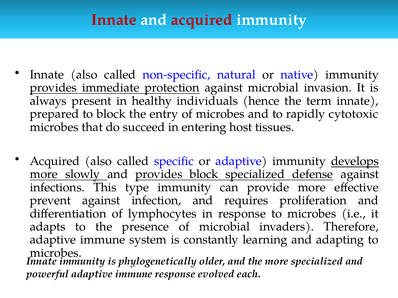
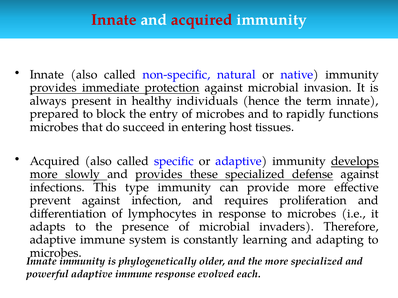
cytotoxic: cytotoxic -> functions
provides block: block -> these
